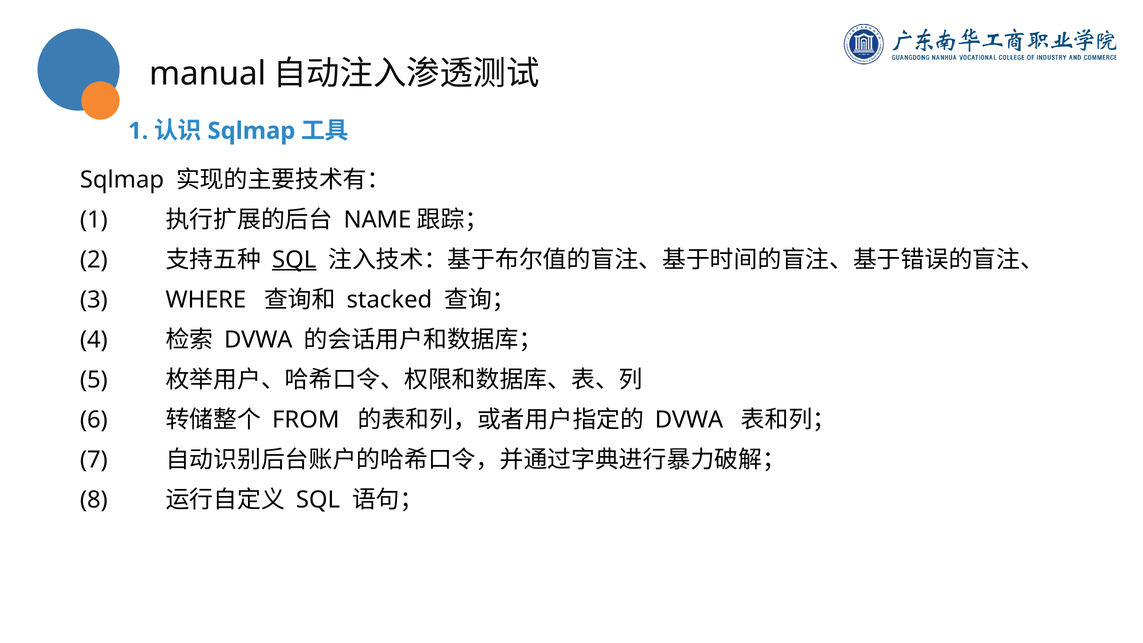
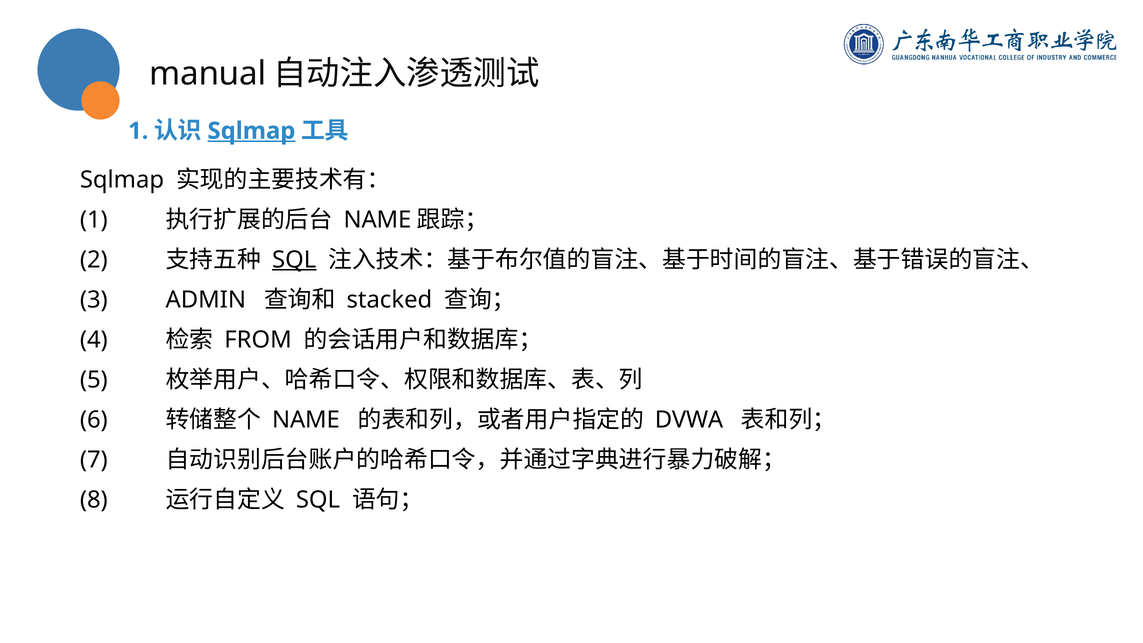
Sqlmap at (251, 131) underline: none -> present
WHERE: WHERE -> ADMIN
DVWA at (258, 340): DVWA -> FROM
FROM at (306, 420): FROM -> NAME
